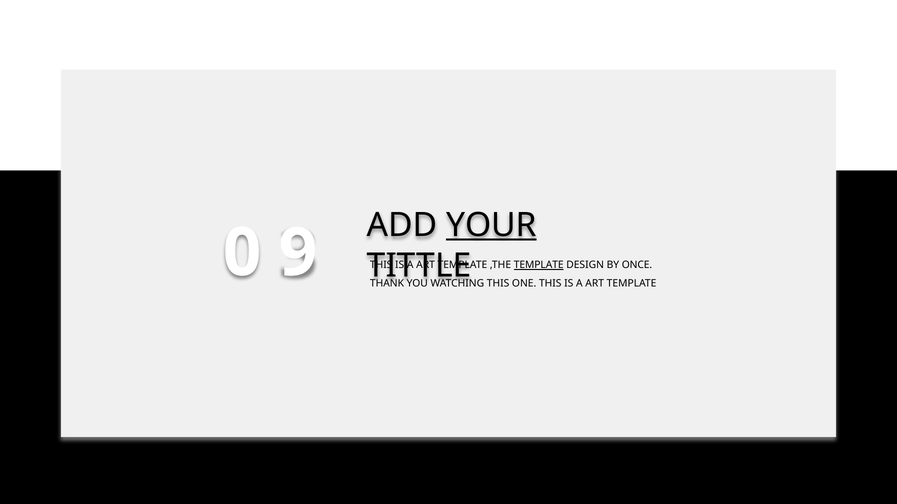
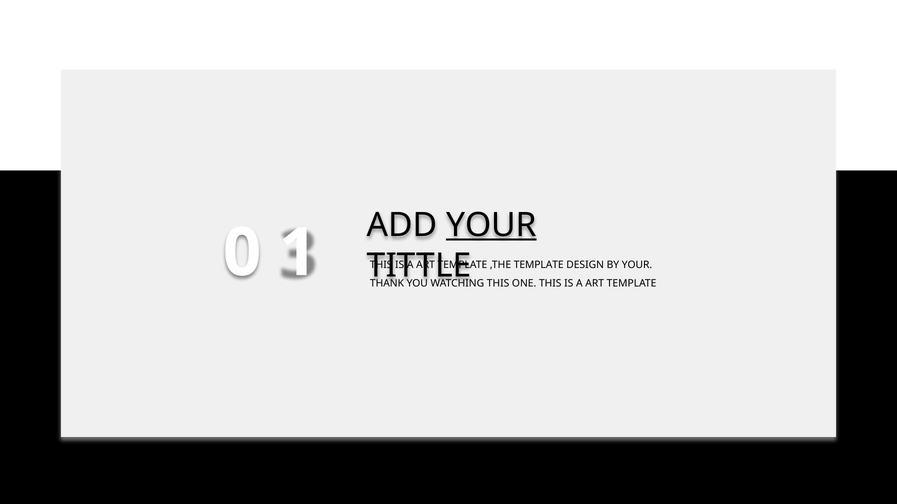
9: 9 -> 1
TEMPLATE at (539, 265) underline: present -> none
BY ONCE: ONCE -> YOUR
